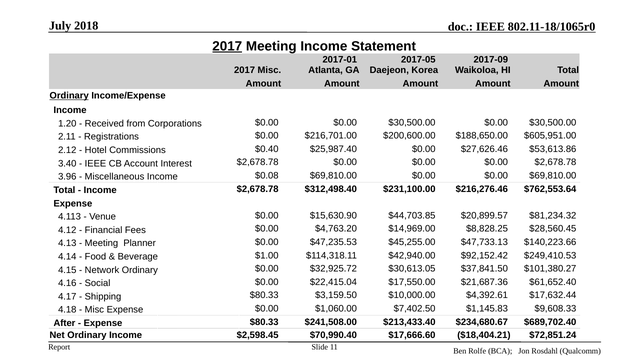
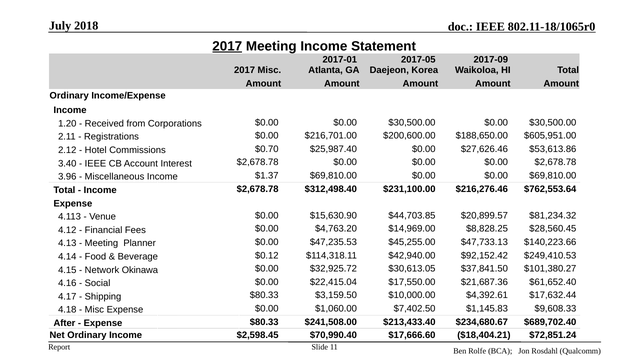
Ordinary at (69, 96) underline: present -> none
$0.40: $0.40 -> $0.70
$0.08: $0.08 -> $1.37
$1.00: $1.00 -> $0.12
Network Ordinary: Ordinary -> Okinawa
